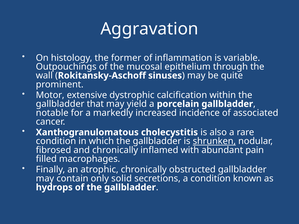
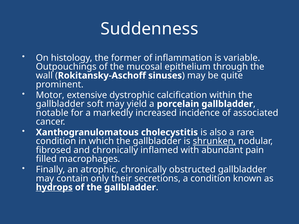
Aggravation: Aggravation -> Suddenness
that: that -> soft
solid: solid -> their
hydrops underline: none -> present
